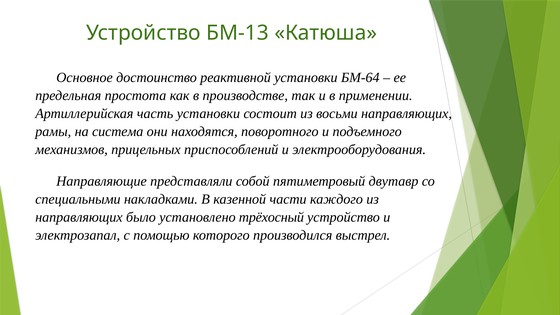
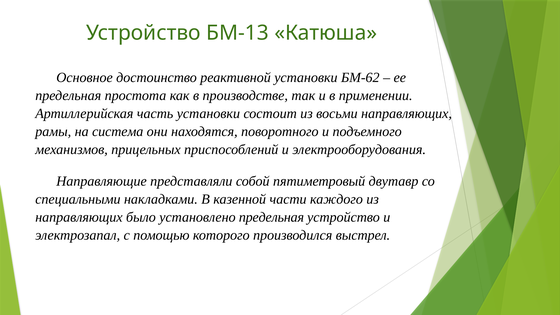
БМ-64: БМ-64 -> БМ-62
установлено трёхосный: трёхосный -> предельная
